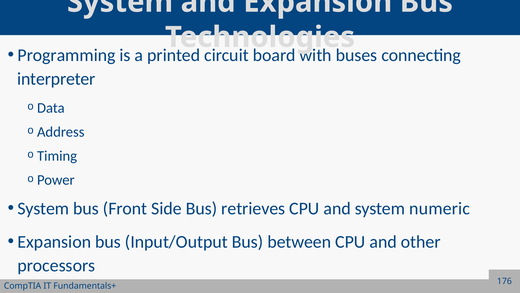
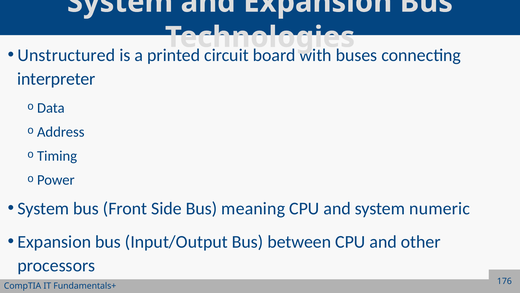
Programming: Programming -> Unstructured
retrieves: retrieves -> meaning
